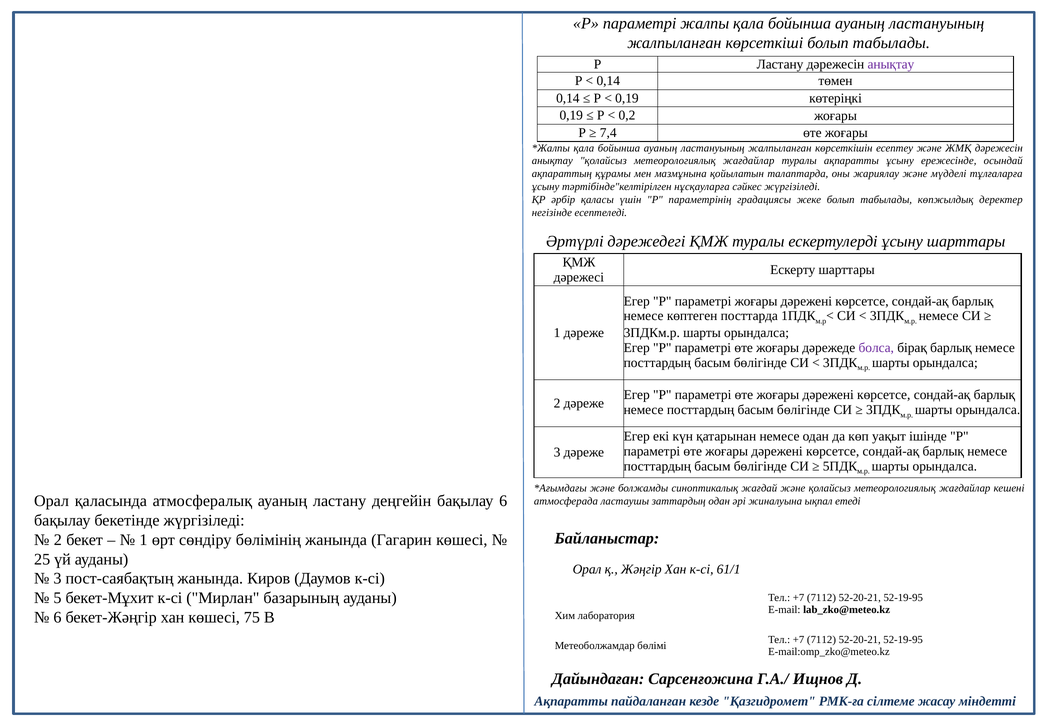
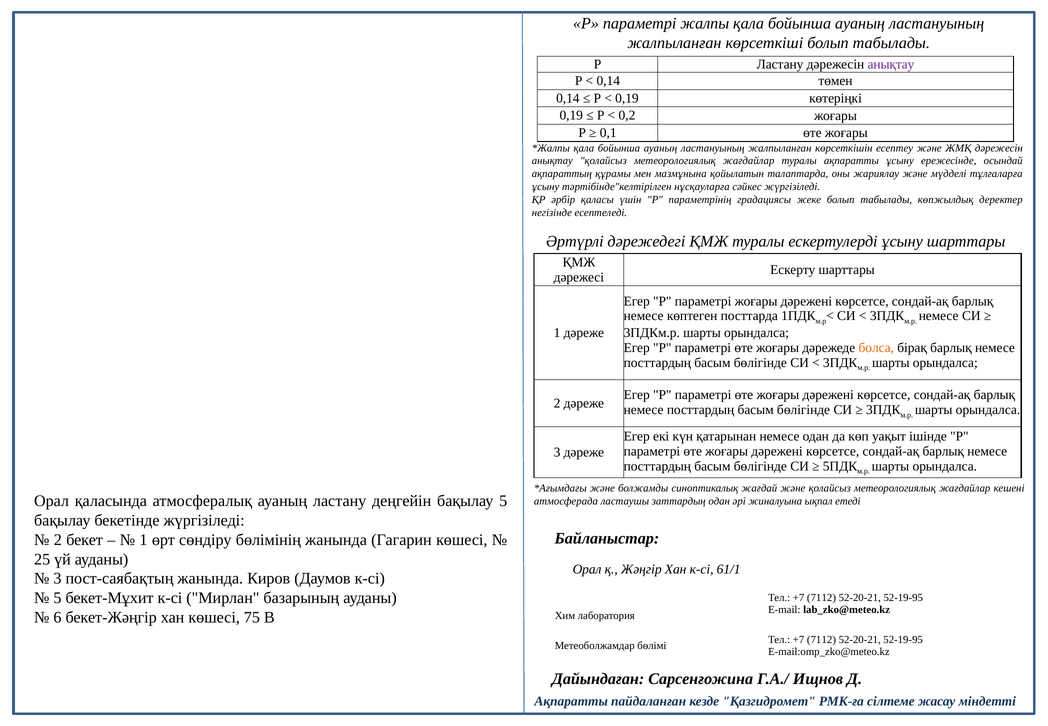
7,4: 7,4 -> 0,1
болса colour: purple -> orange
бақылау 6: 6 -> 5
